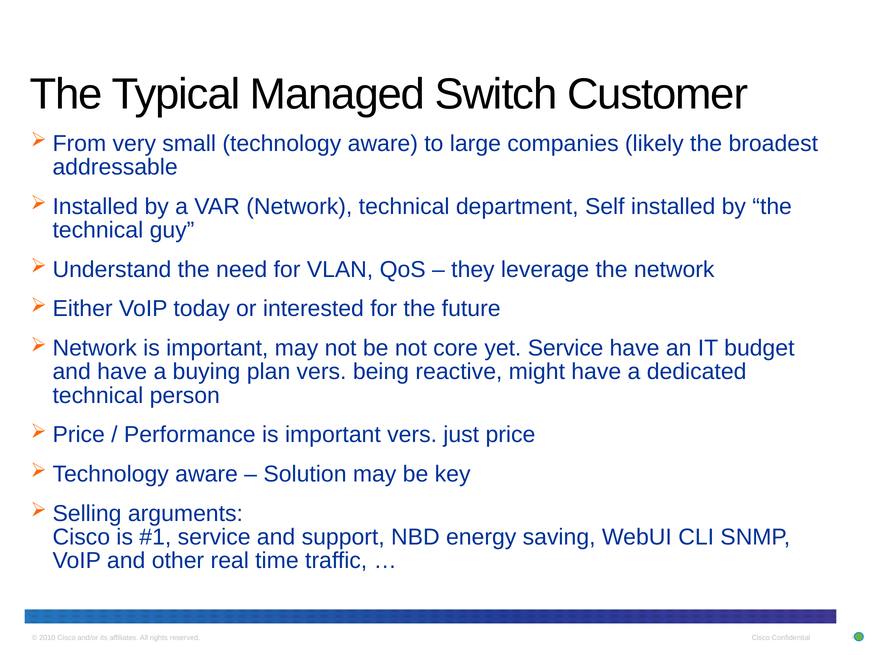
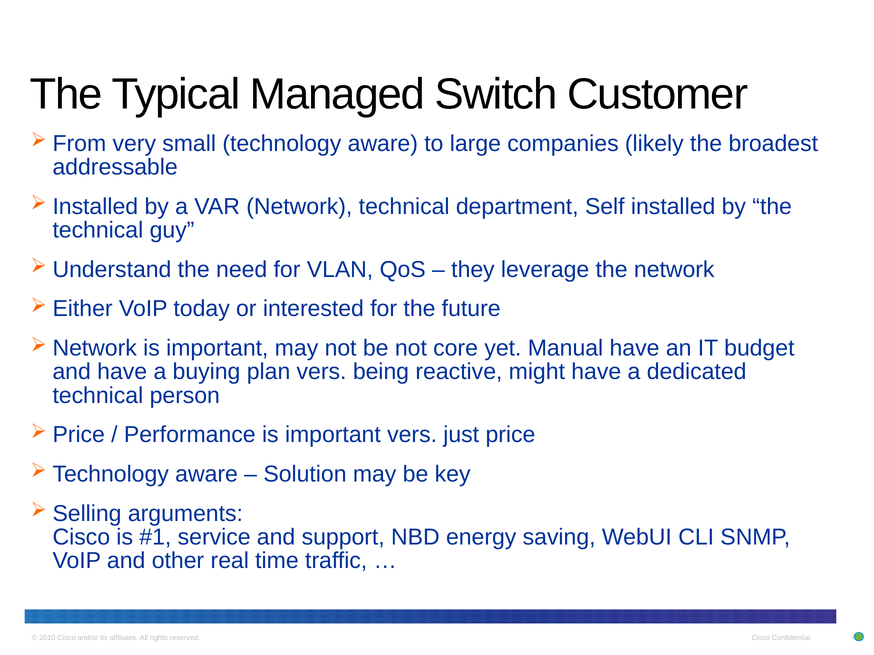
yet Service: Service -> Manual
